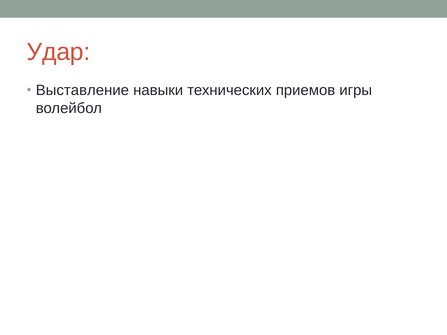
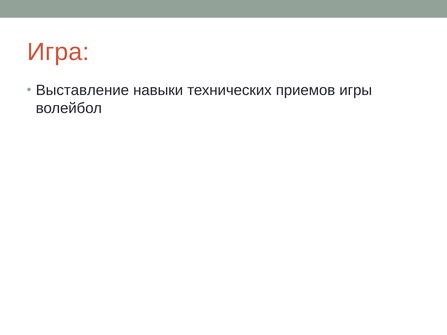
Удар: Удар -> Игра
